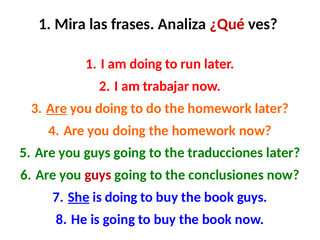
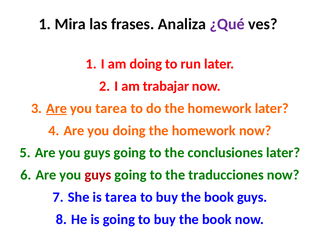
¿Qué colour: red -> purple
doing at (111, 108): doing -> tarea
traducciones: traducciones -> conclusiones
conclusiones: conclusiones -> traducciones
She underline: present -> none
is doing: doing -> tarea
